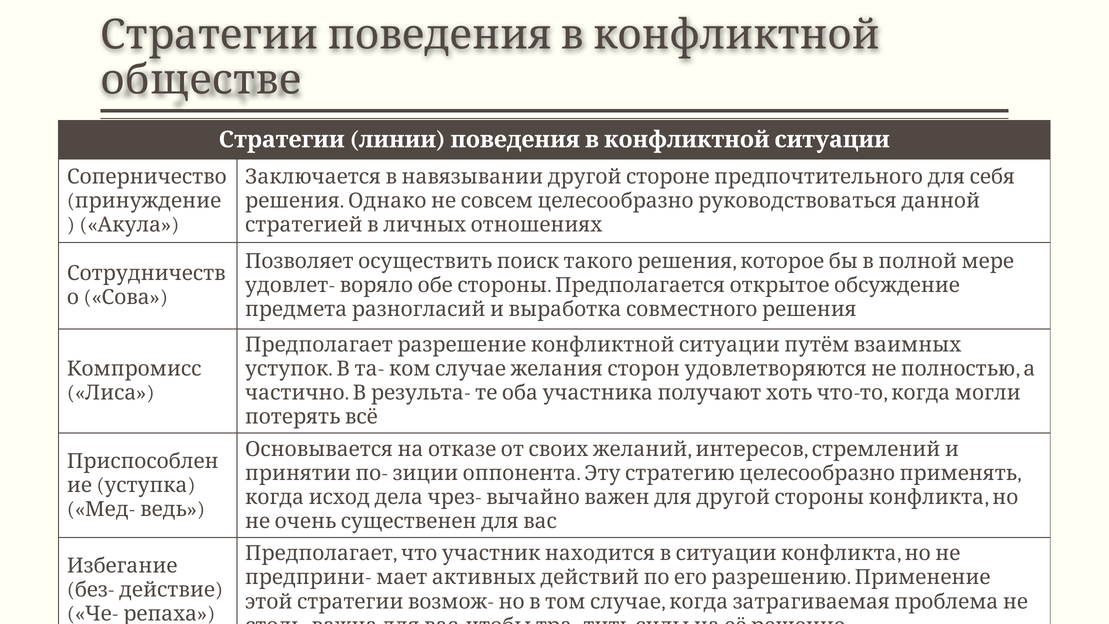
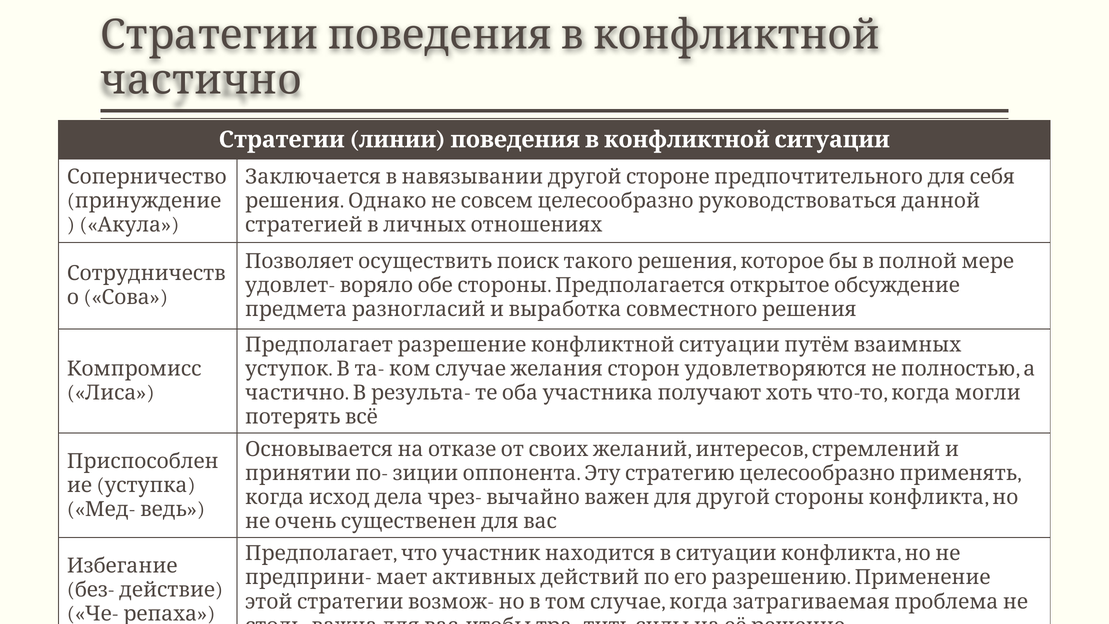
обществе at (201, 80): обществе -> частично
